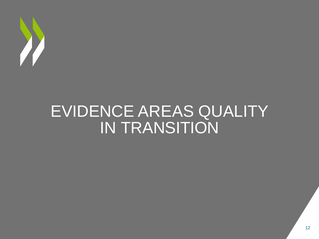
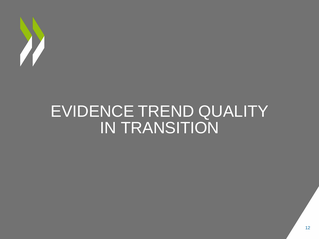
AREAS: AREAS -> TREND
